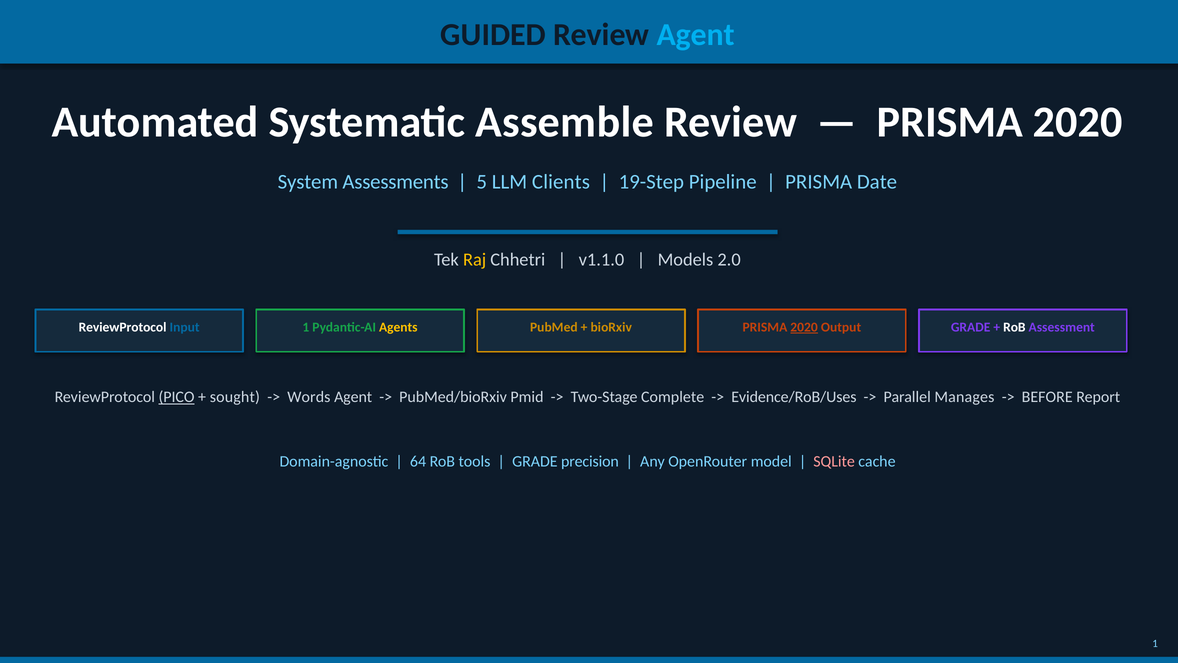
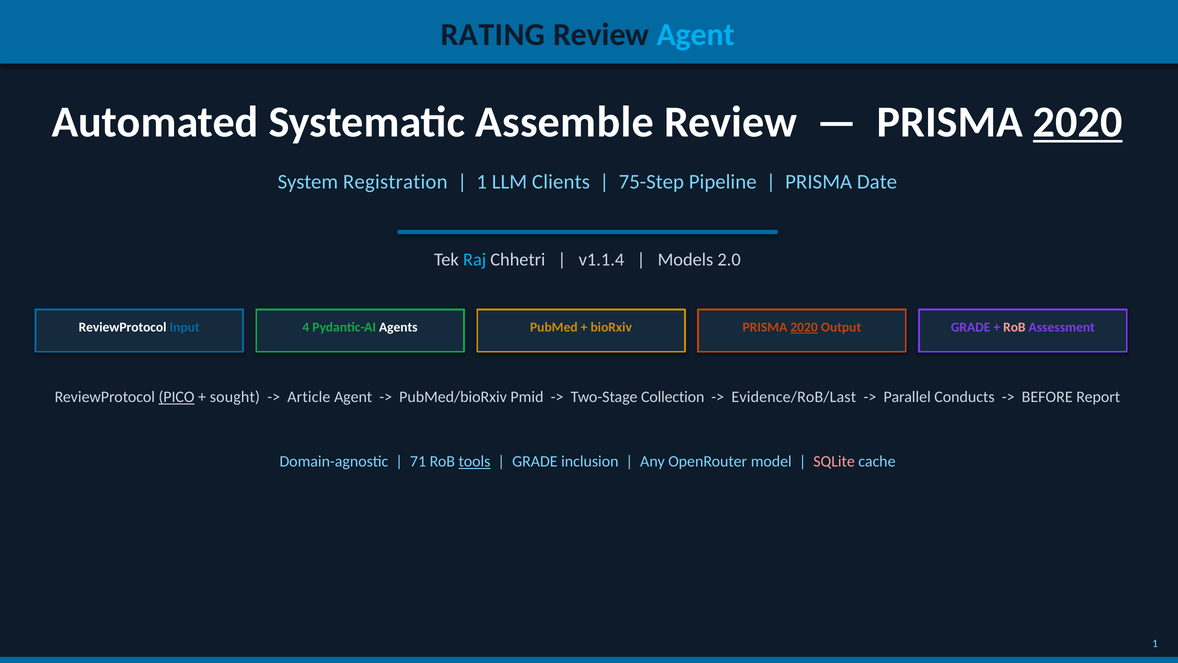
GUIDED: GUIDED -> RATING
2020 at (1078, 122) underline: none -> present
Assessments: Assessments -> Registration
5 at (482, 182): 5 -> 1
19-Step: 19-Step -> 75-Step
Raj colour: yellow -> light blue
v1.1.0: v1.1.0 -> v1.1.4
Input 1: 1 -> 4
Agents colour: yellow -> white
RoB at (1014, 327) colour: white -> pink
Words: Words -> Article
Complete: Complete -> Collection
Evidence/RoB/Uses: Evidence/RoB/Uses -> Evidence/RoB/Last
Manages: Manages -> Conducts
64: 64 -> 71
tools underline: none -> present
precision: precision -> inclusion
